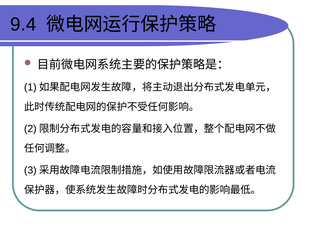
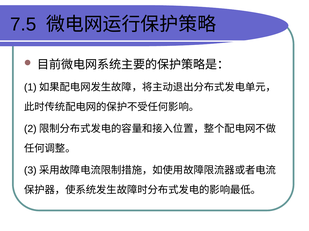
9.4: 9.4 -> 7.5
